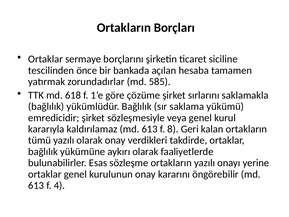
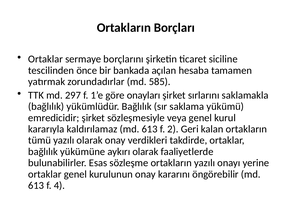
618: 618 -> 297
çözüme: çözüme -> onayları
8: 8 -> 2
